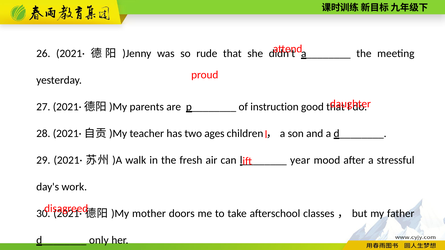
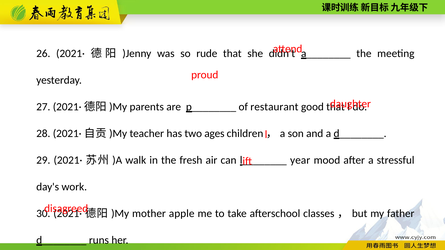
instruction: instruction -> restaurant
doors: doors -> apple
only: only -> runs
